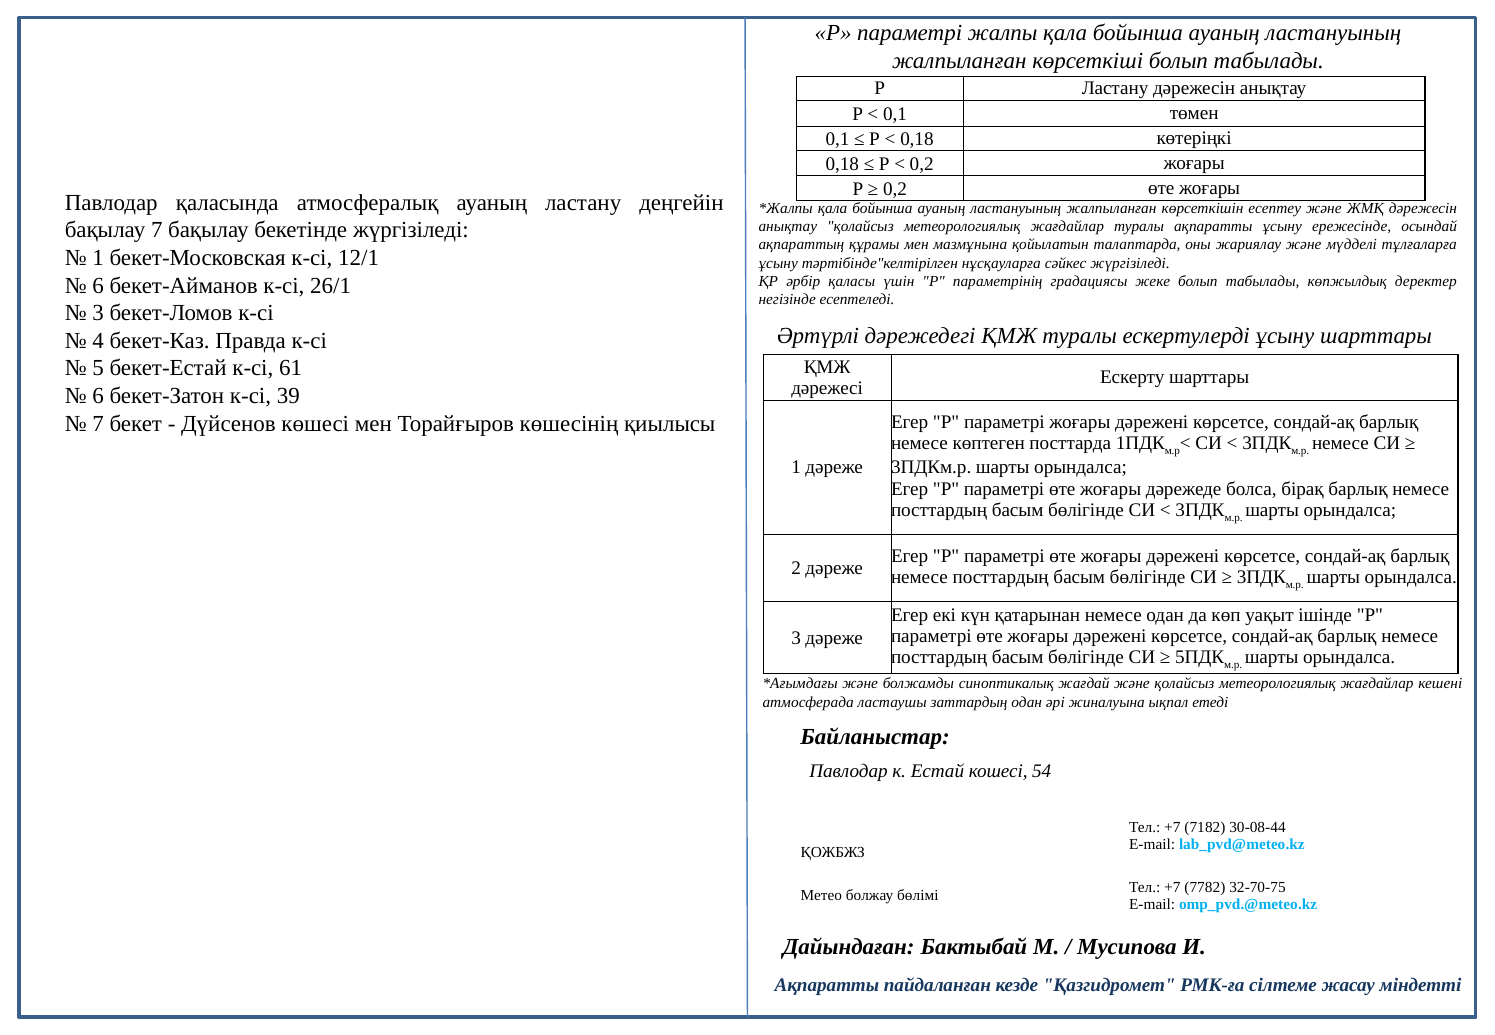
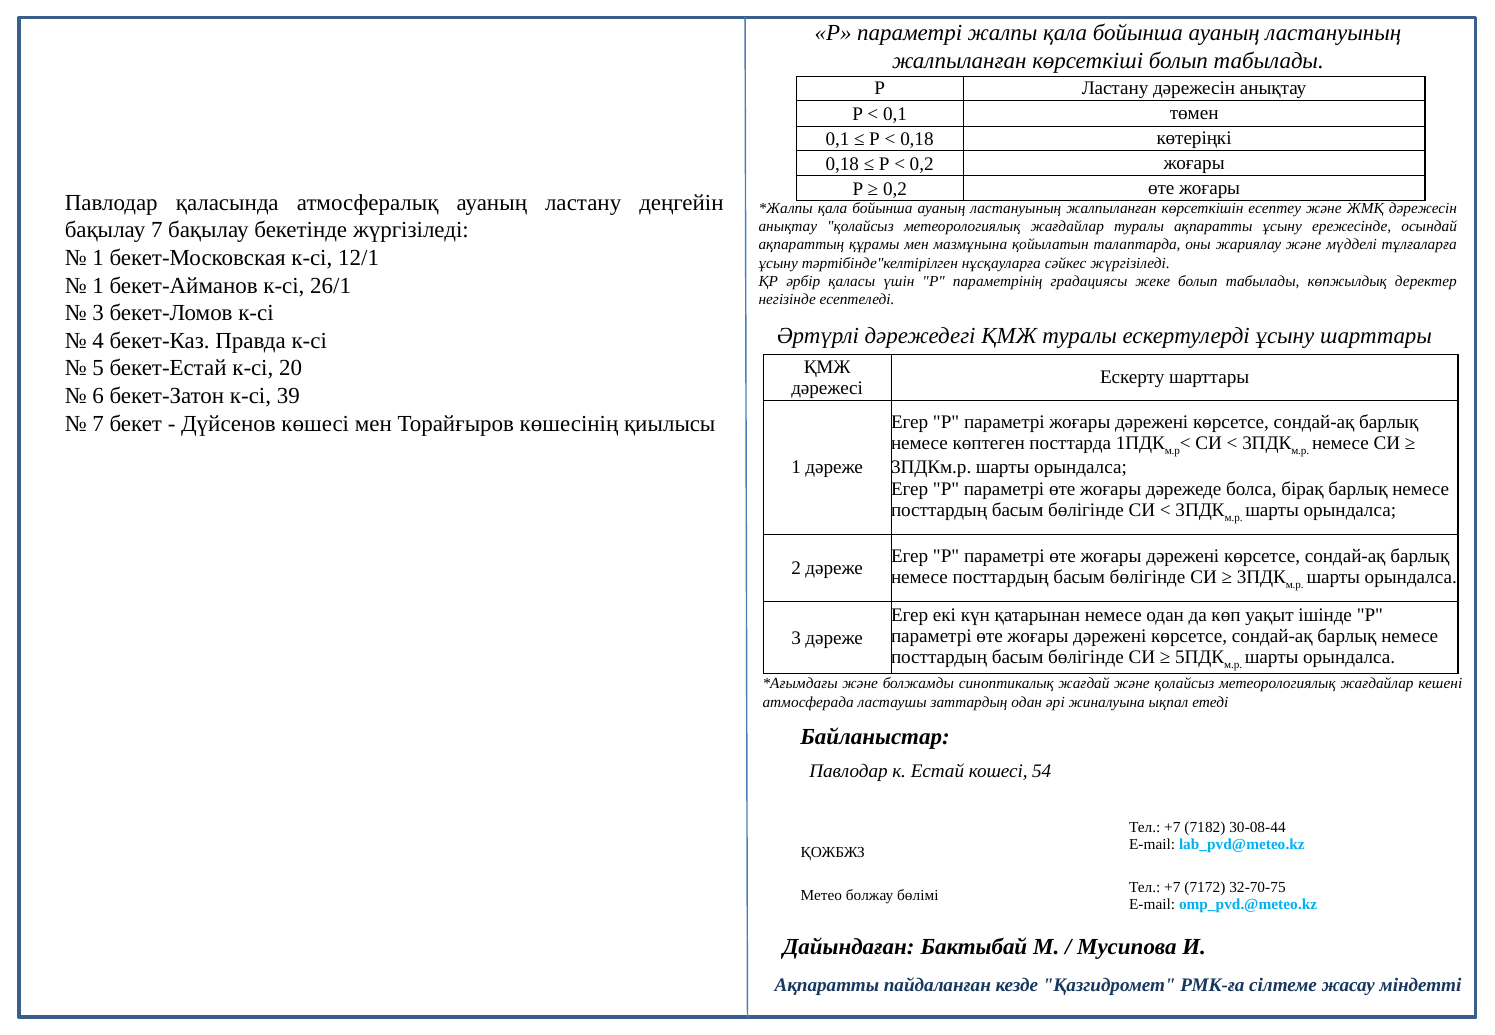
6 at (98, 286): 6 -> 1
61: 61 -> 20
7782: 7782 -> 7172
